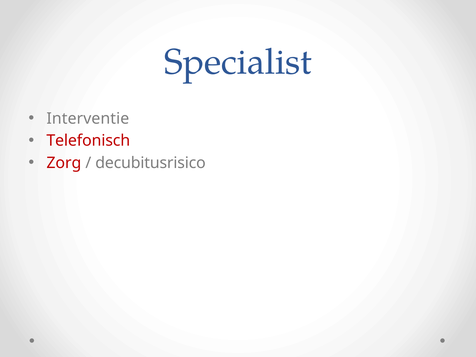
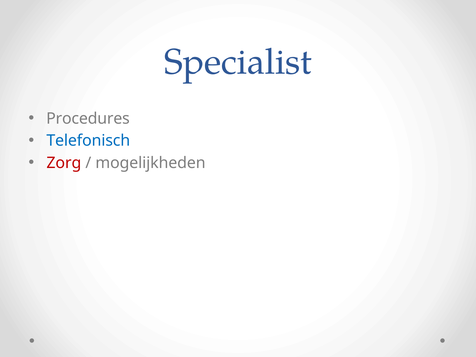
Interventie: Interventie -> Procedures
Telefonisch colour: red -> blue
decubitusrisico: decubitusrisico -> mogelijkheden
